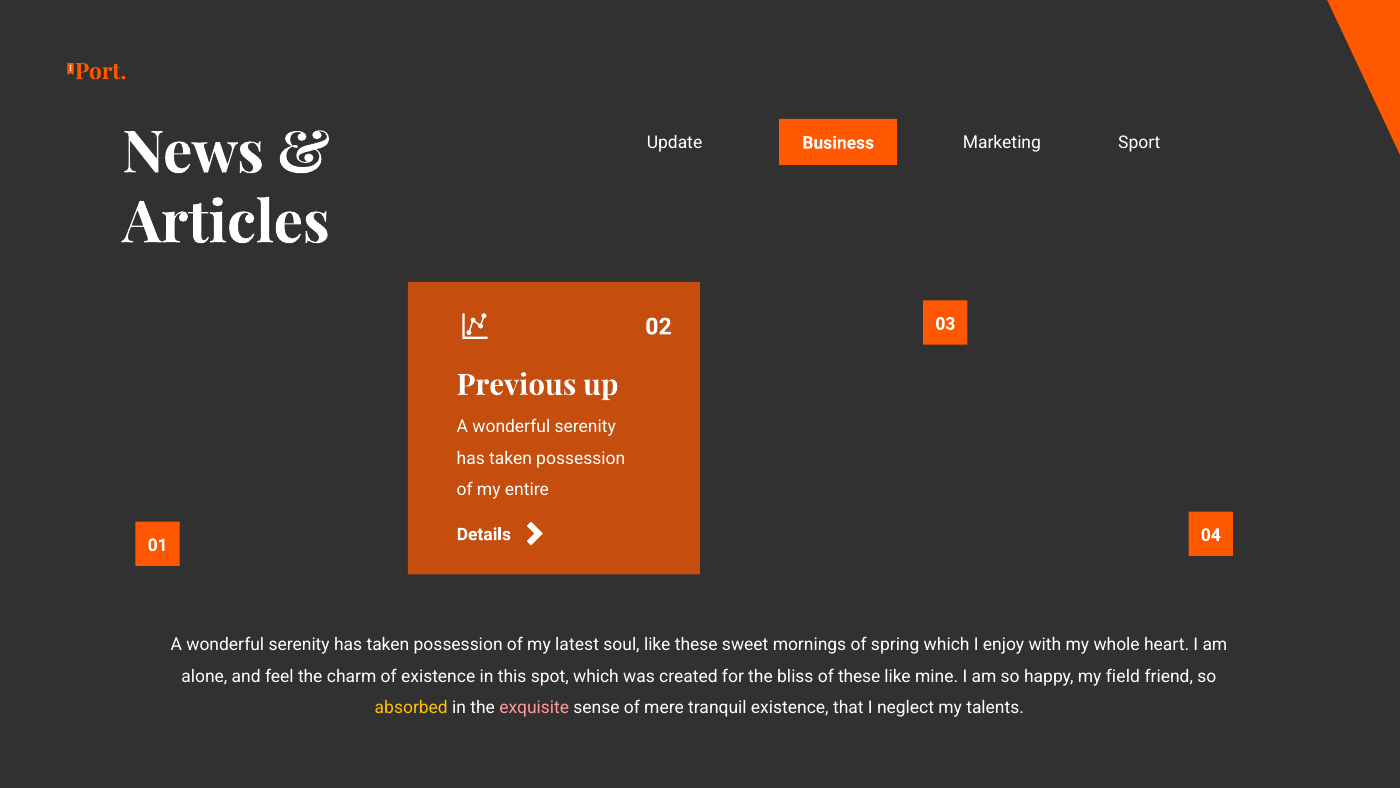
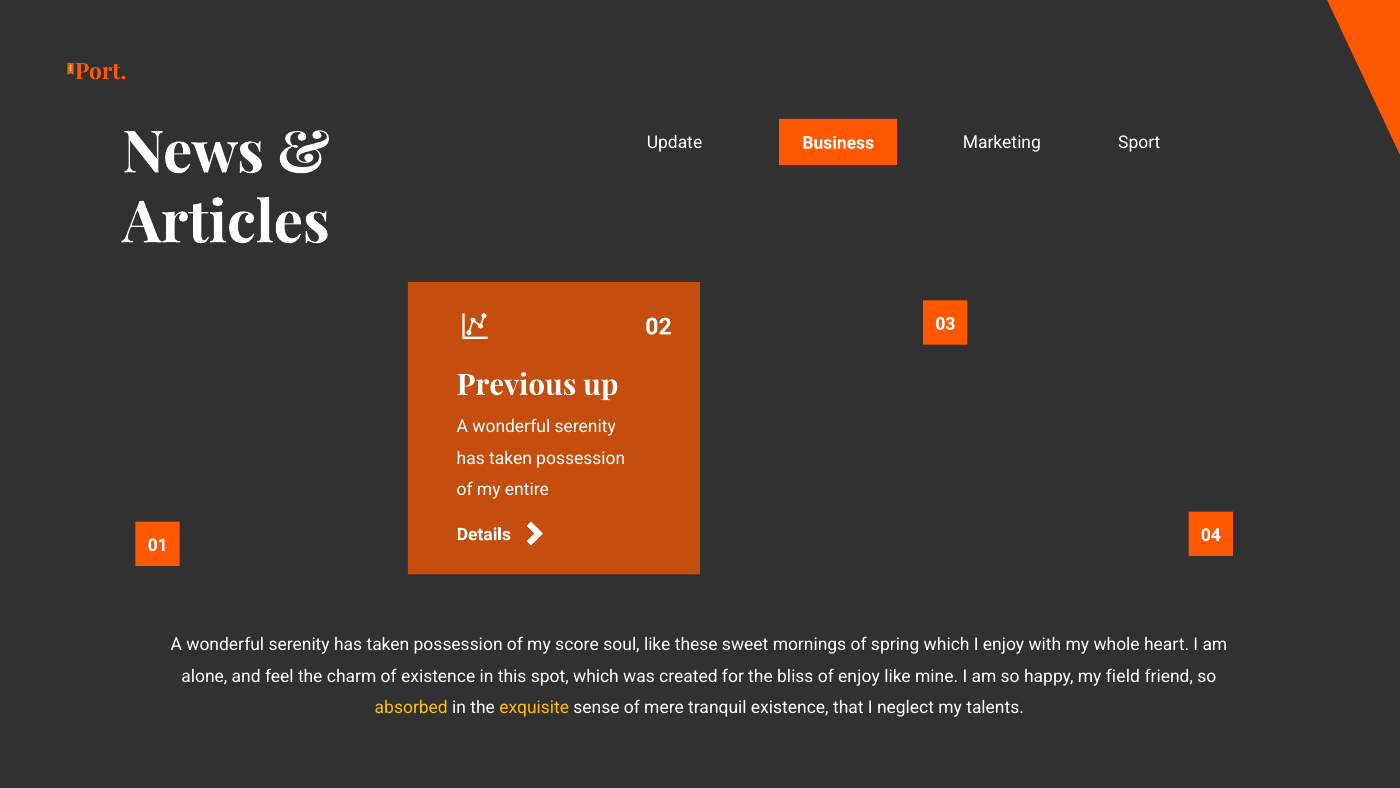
latest: latest -> score
of these: these -> enjoy
exquisite colour: pink -> yellow
